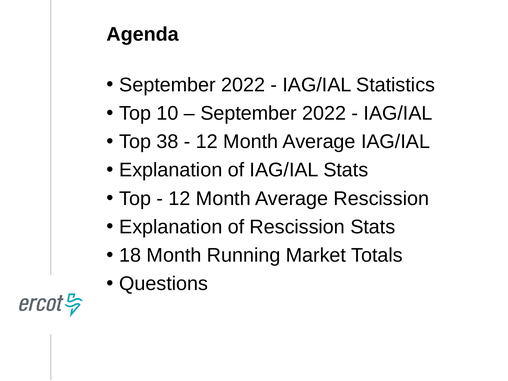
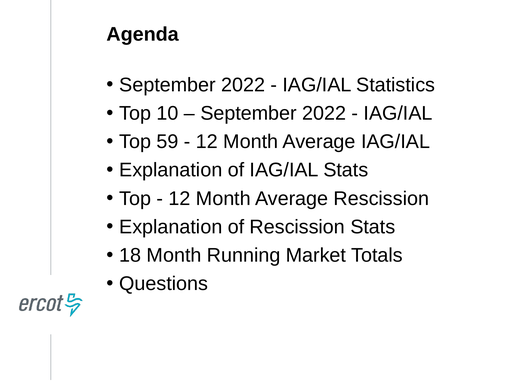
38: 38 -> 59
